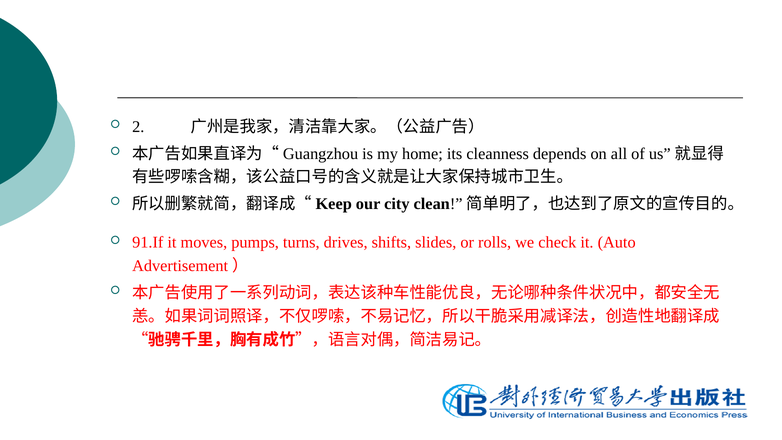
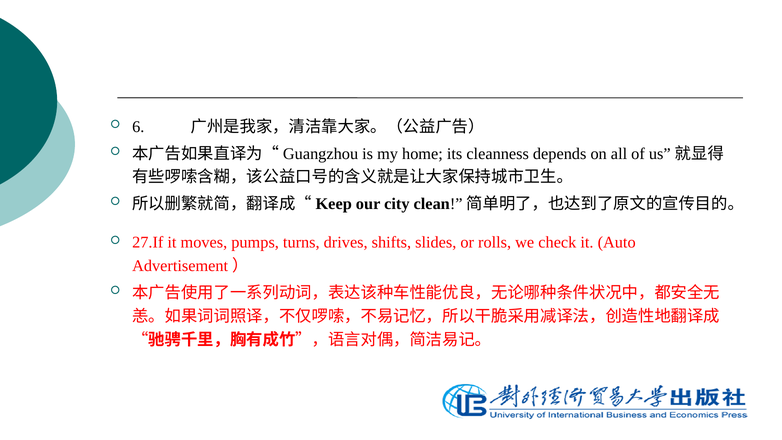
2: 2 -> 6
91.If: 91.If -> 27.If
